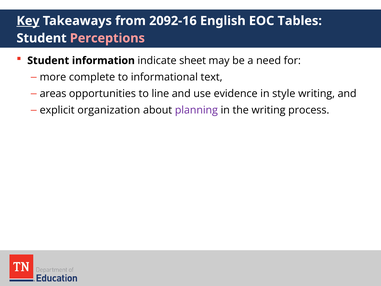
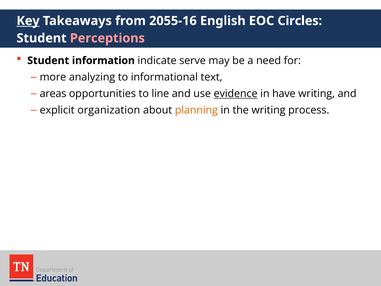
2092-16: 2092-16 -> 2055-16
Tables: Tables -> Circles
sheet: sheet -> serve
complete: complete -> analyzing
evidence underline: none -> present
style: style -> have
planning colour: purple -> orange
